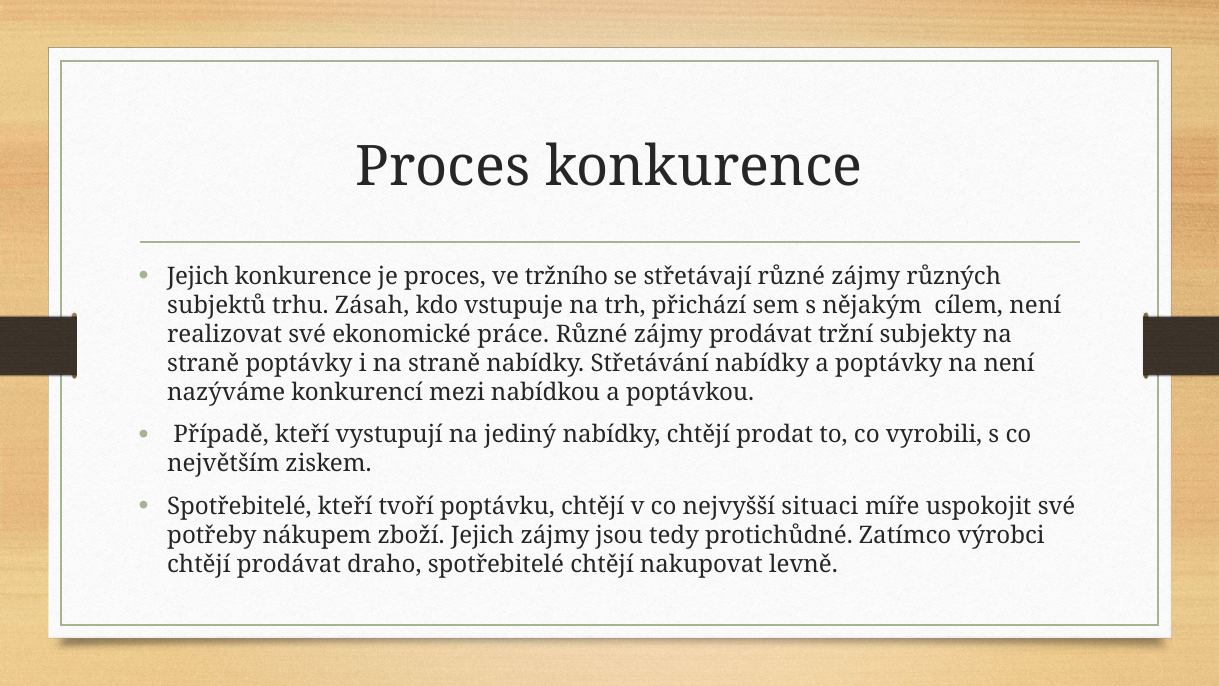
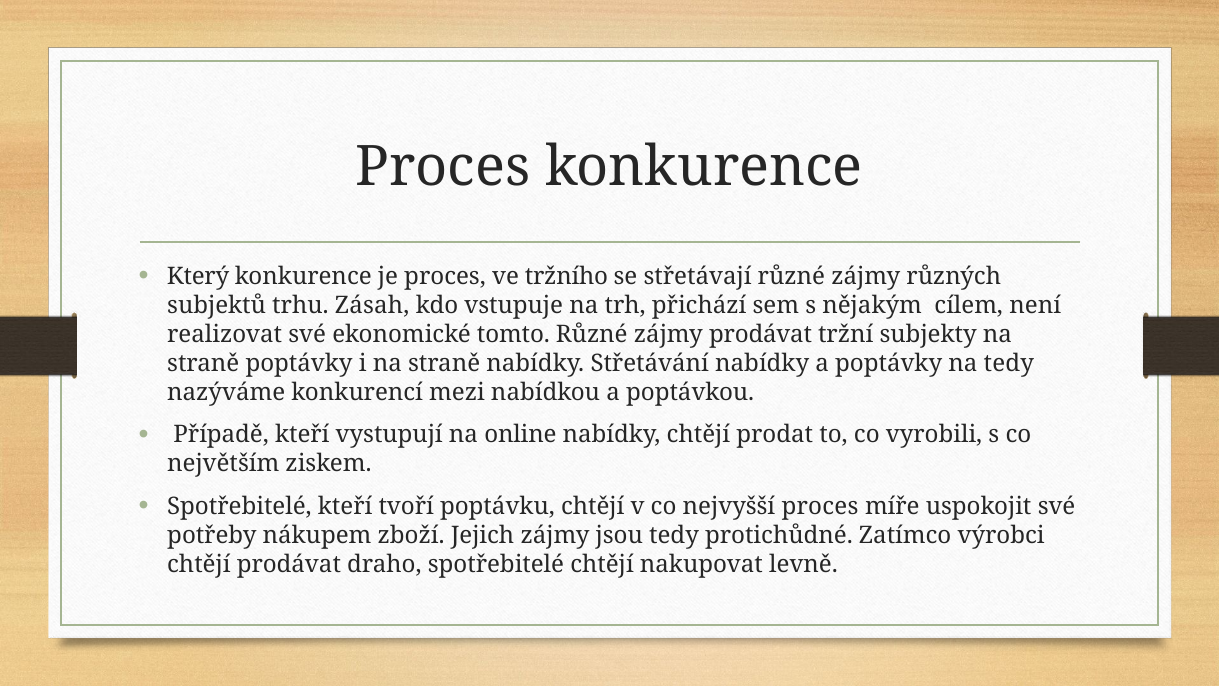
Jejich at (198, 276): Jejich -> Který
práce: práce -> tomto
na není: není -> tedy
jediný: jediný -> online
nejvyšší situaci: situaci -> proces
